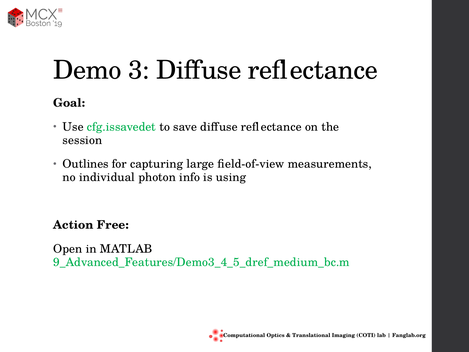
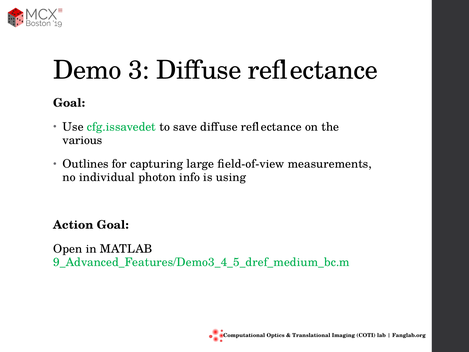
session: session -> various
Action Free: Free -> Goal
